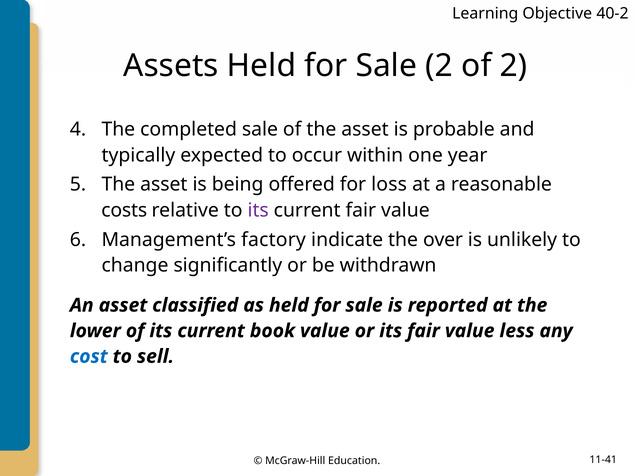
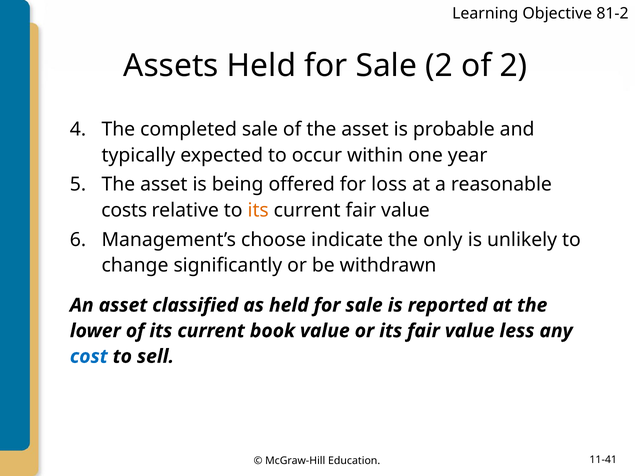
40-2: 40-2 -> 81-2
its at (258, 210) colour: purple -> orange
factory: factory -> choose
over: over -> only
